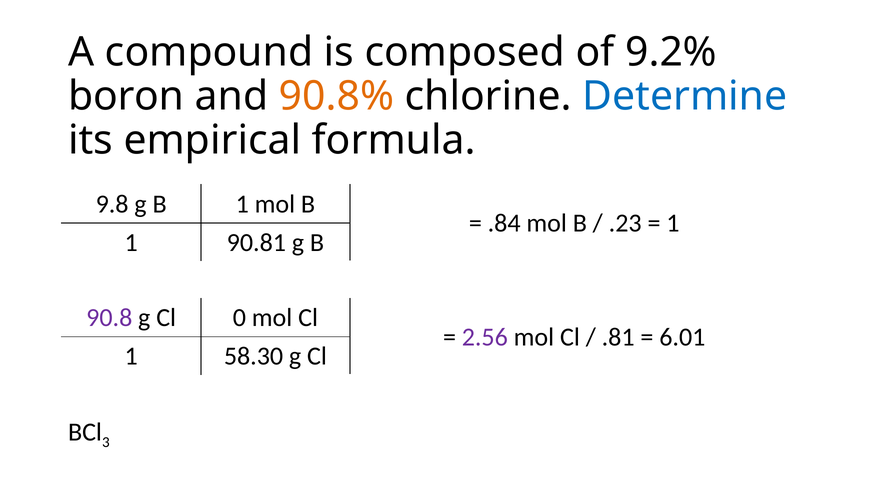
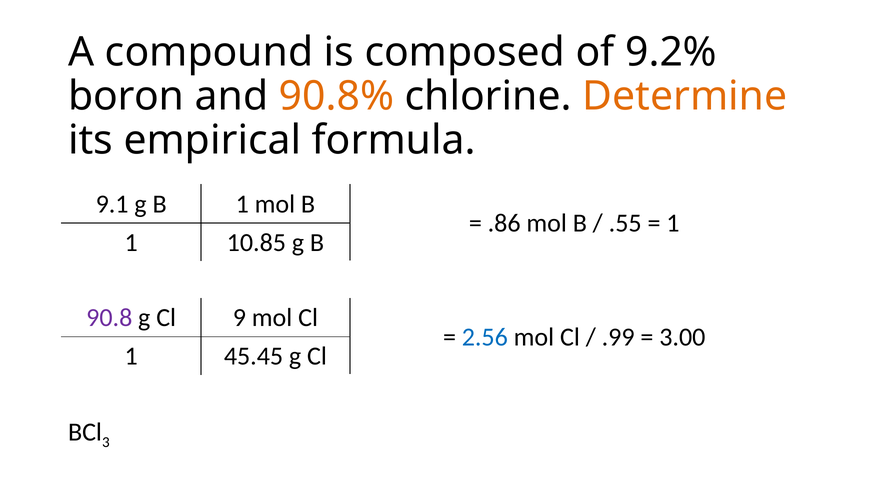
Determine colour: blue -> orange
9.8: 9.8 -> 9.1
.84: .84 -> .86
.23: .23 -> .55
90.81: 90.81 -> 10.85
0: 0 -> 9
2.56 colour: purple -> blue
.81: .81 -> .99
6.01: 6.01 -> 3.00
58.30: 58.30 -> 45.45
